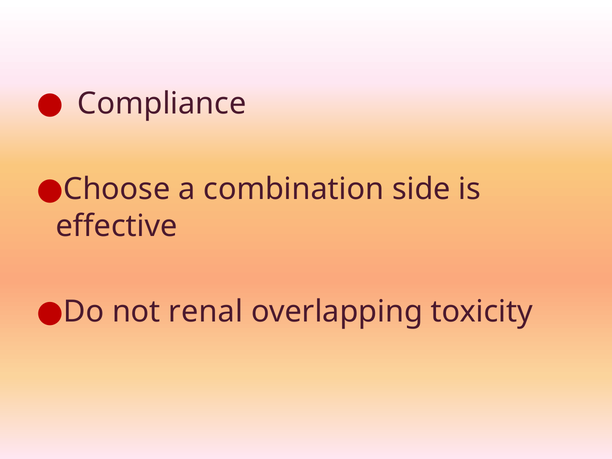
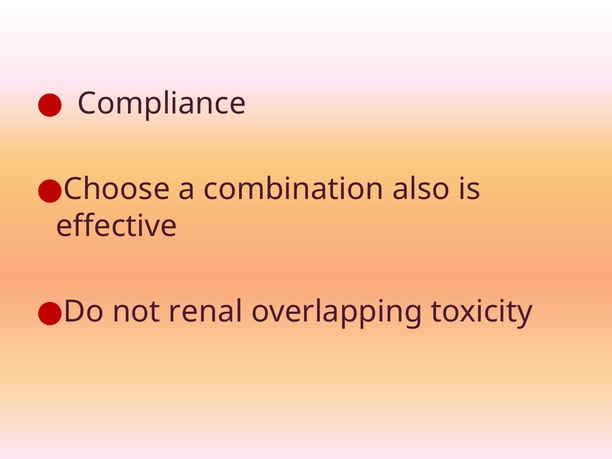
side: side -> also
